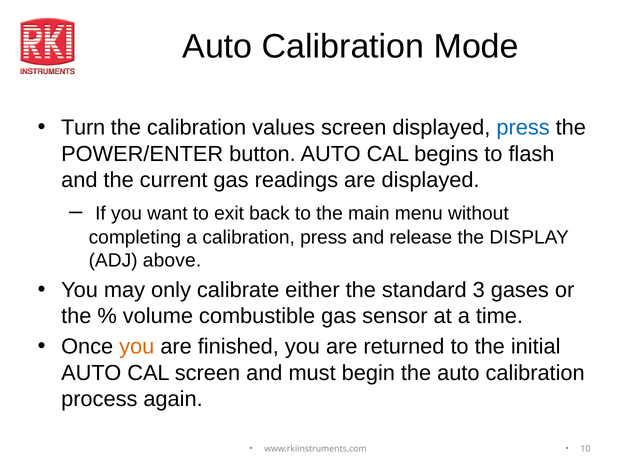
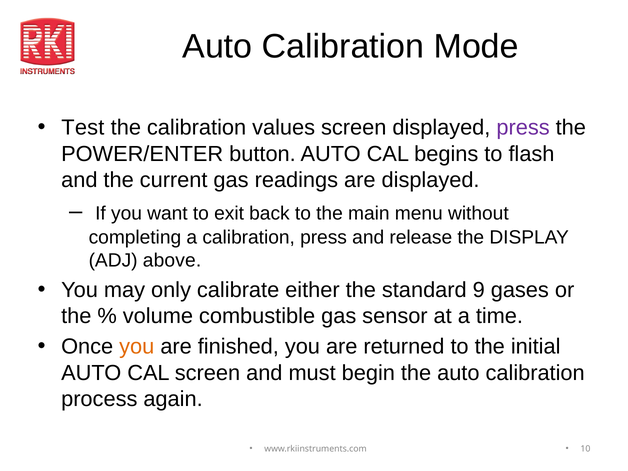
Turn: Turn -> Test
press at (523, 128) colour: blue -> purple
3: 3 -> 9
